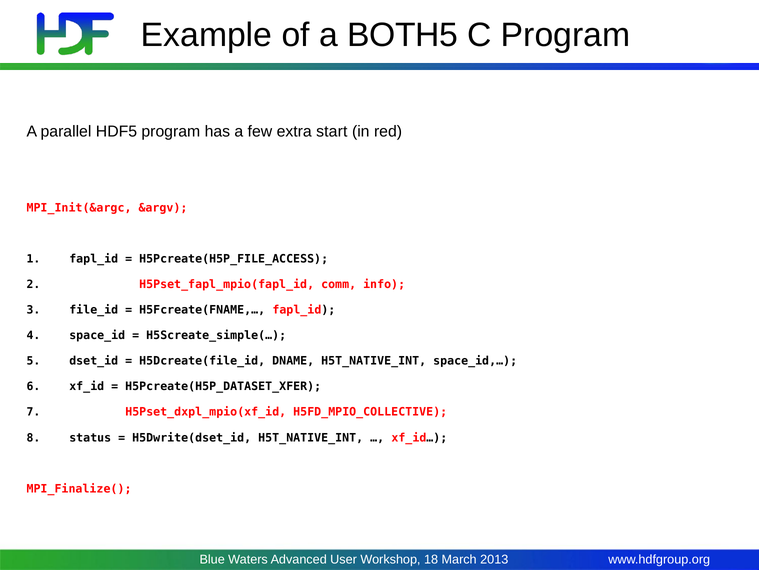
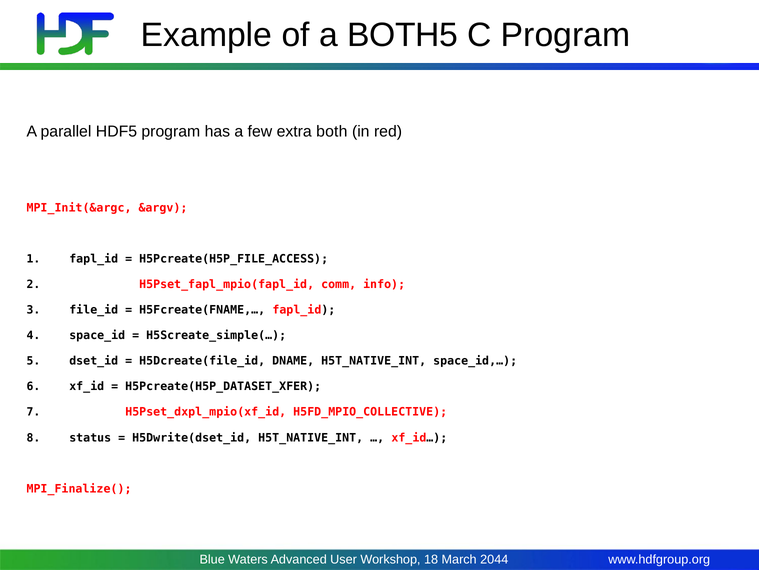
start: start -> both
2013: 2013 -> 2044
